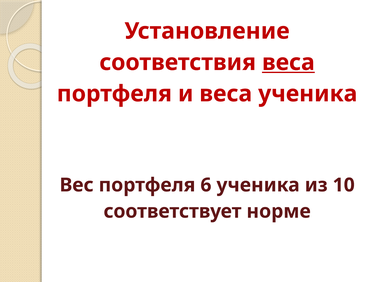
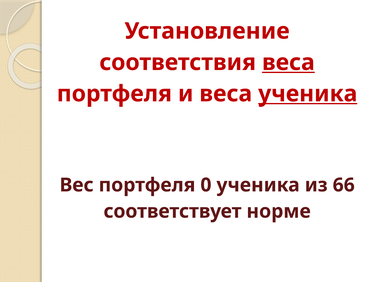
ученика at (308, 94) underline: none -> present
6: 6 -> 0
10: 10 -> 66
